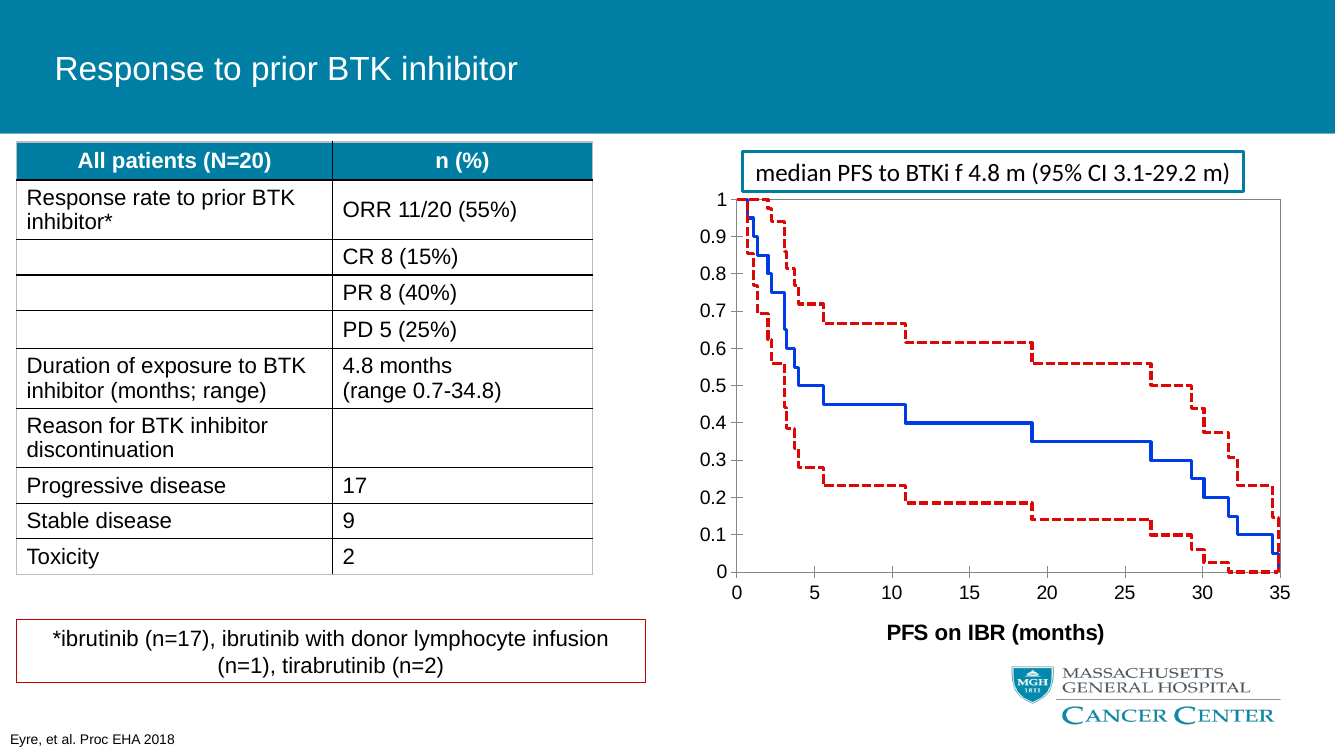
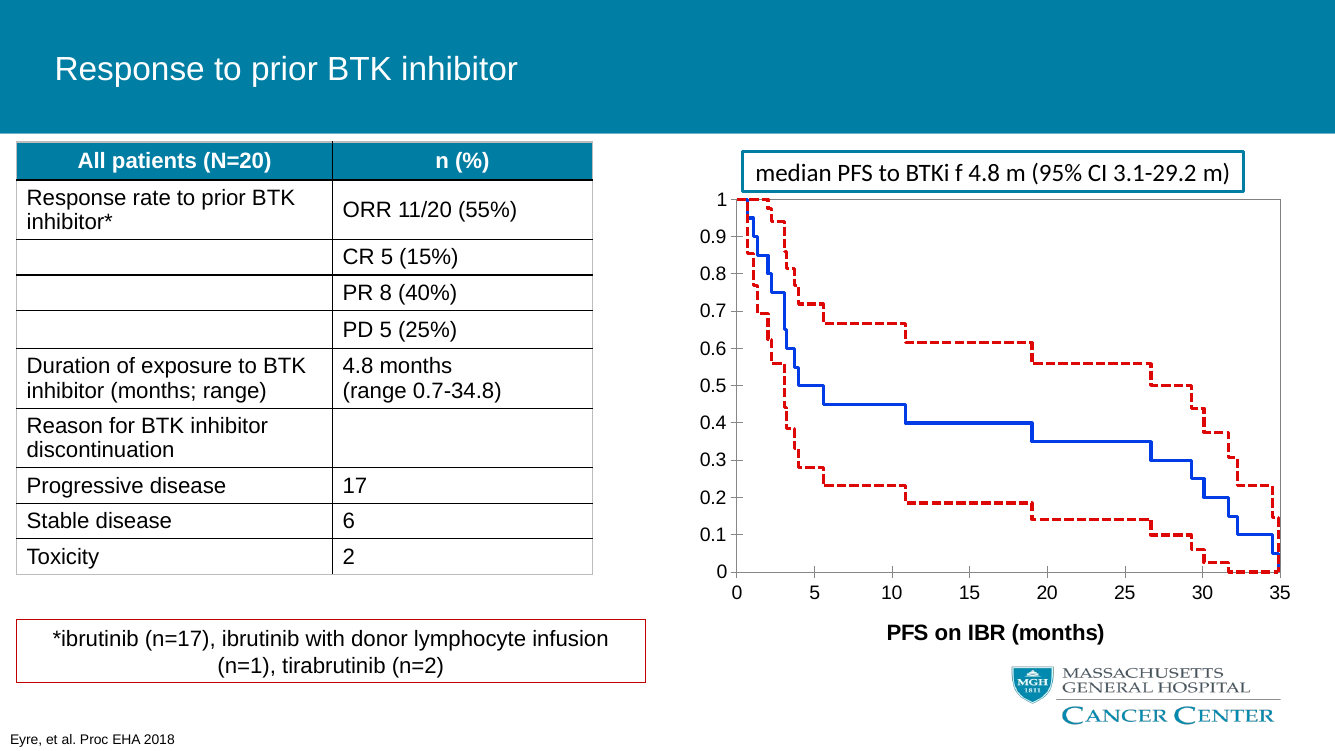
CR 8: 8 -> 5
9: 9 -> 6
